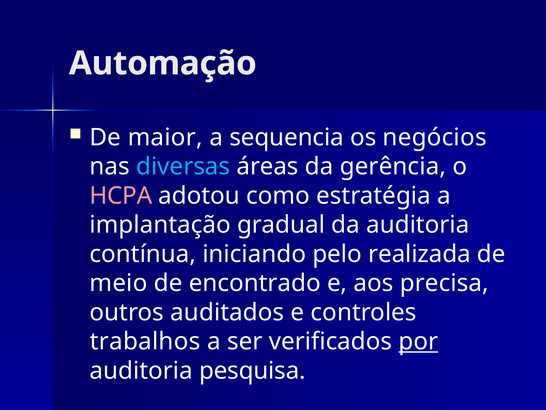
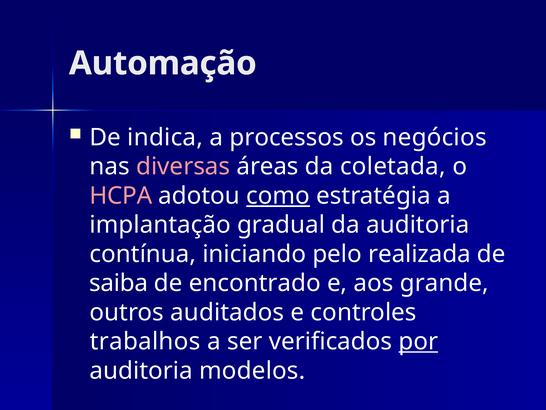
maior: maior -> indica
sequencia: sequencia -> processos
diversas colour: light blue -> pink
gerência: gerência -> coletada
como underline: none -> present
meio: meio -> saiba
precisa: precisa -> grande
pesquisa: pesquisa -> modelos
